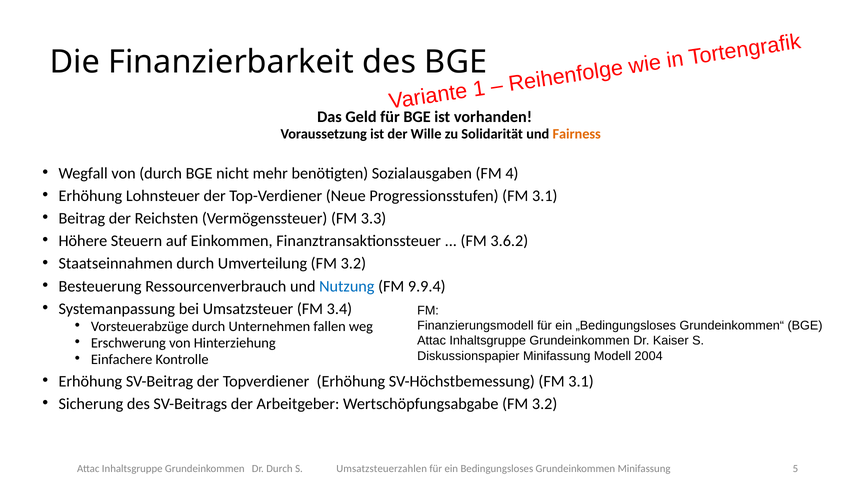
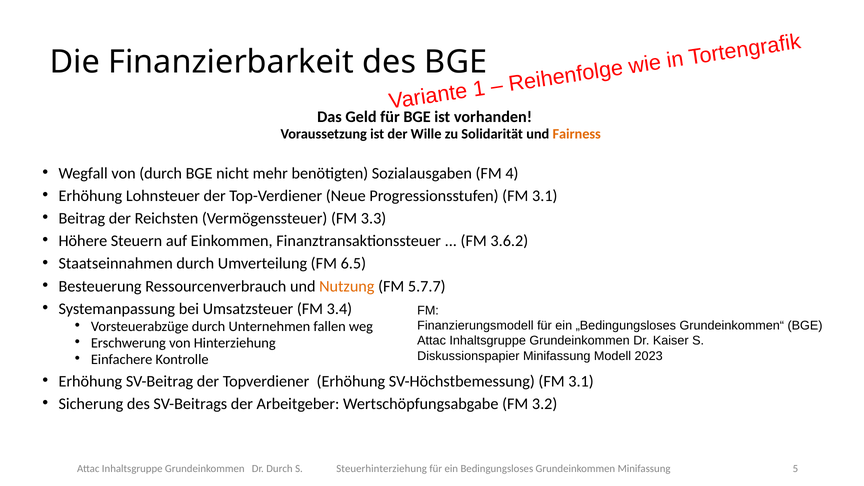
Umverteilung FM 3.2: 3.2 -> 6.5
Nutzung colour: blue -> orange
9.9.4: 9.9.4 -> 5.7.7
2004: 2004 -> 2023
Umsatzsteuerzahlen: Umsatzsteuerzahlen -> Steuerhinterziehung
